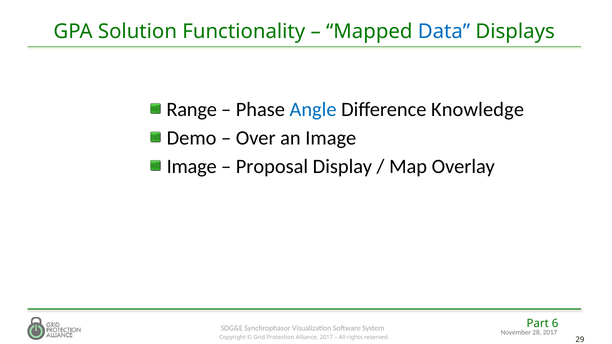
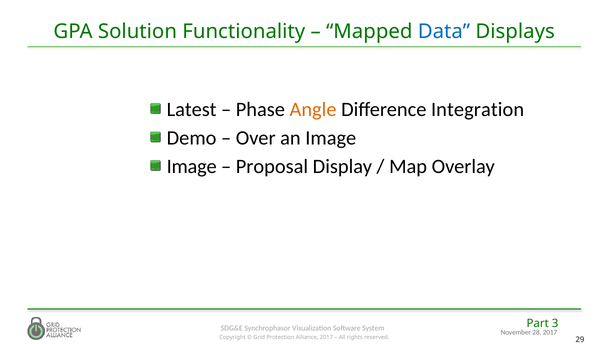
Range: Range -> Latest
Angle colour: blue -> orange
Knowledge: Knowledge -> Integration
6: 6 -> 3
